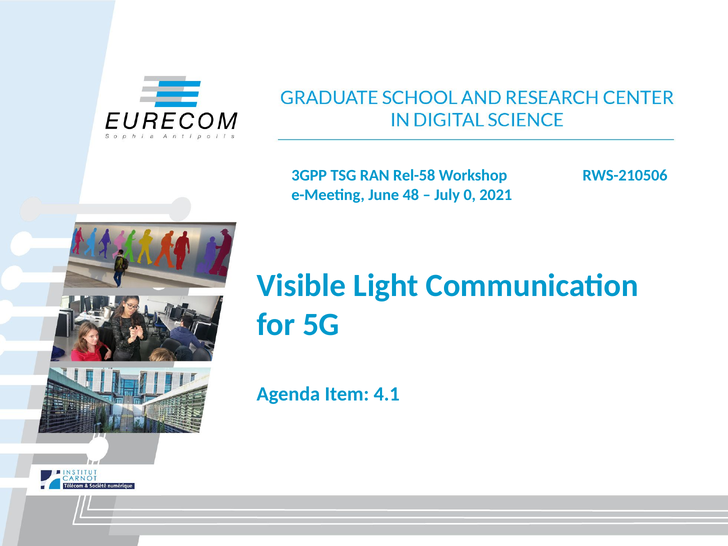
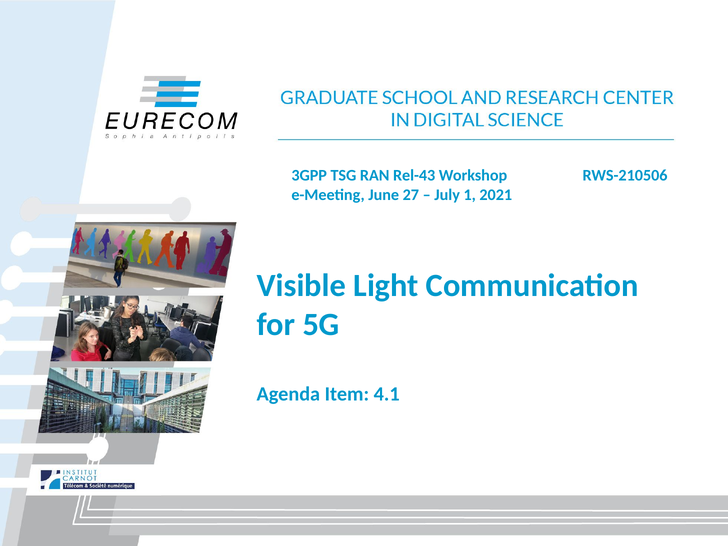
Rel-58: Rel-58 -> Rel-43
48: 48 -> 27
0: 0 -> 1
